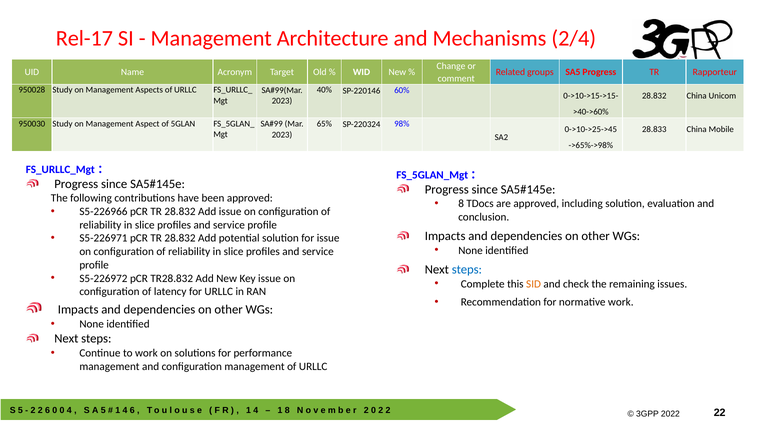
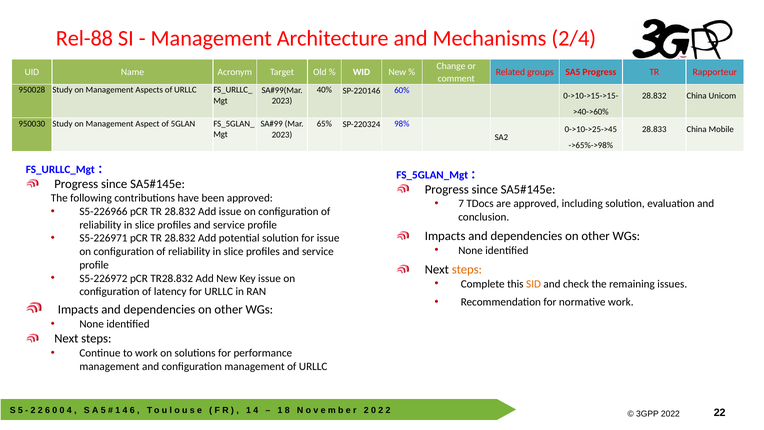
Rel-17: Rel-17 -> Rel-88
8 at (461, 203): 8 -> 7
steps at (467, 269) colour: blue -> orange
